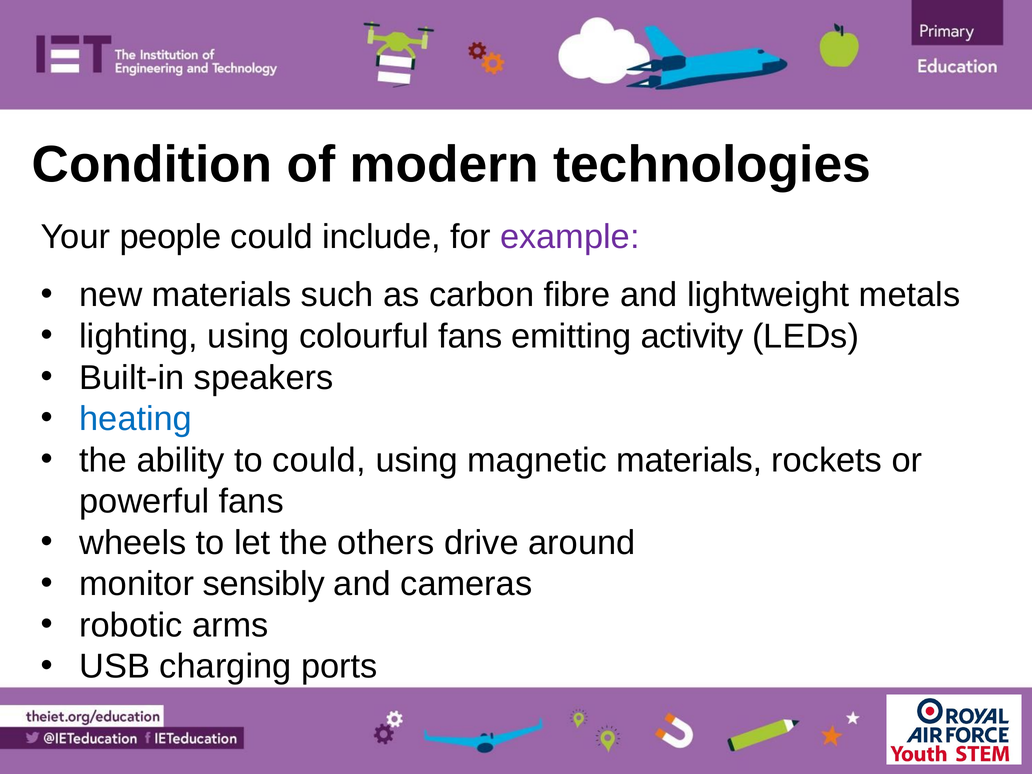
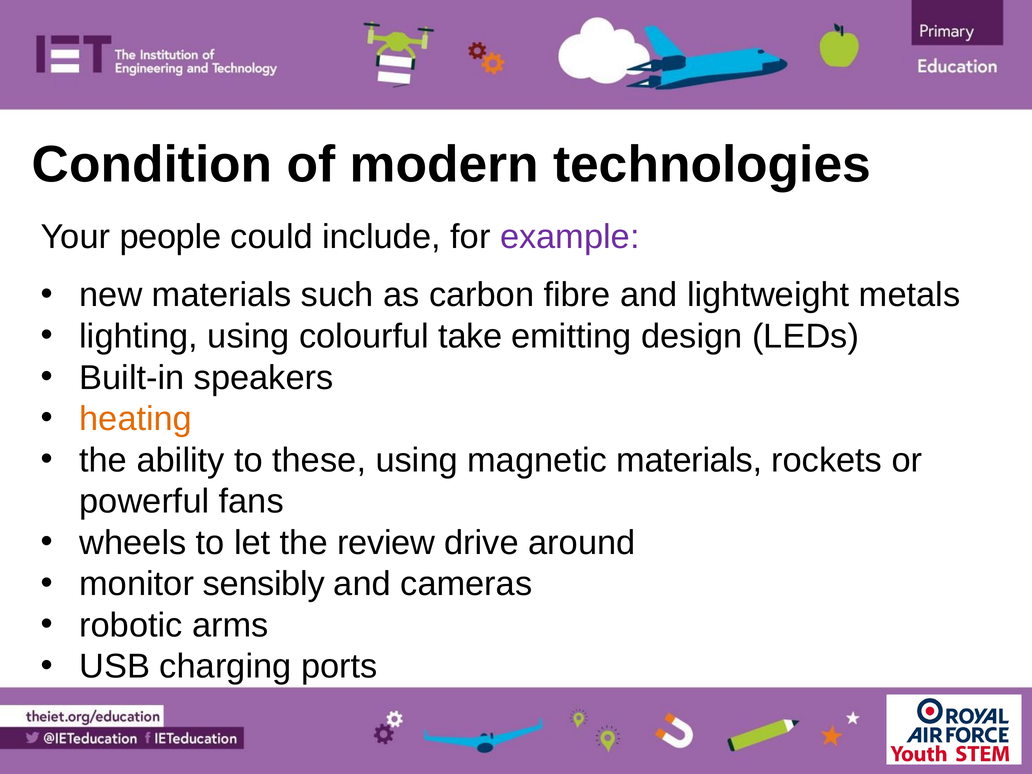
colourful fans: fans -> take
activity: activity -> design
heating colour: blue -> orange
to could: could -> these
others: others -> review
